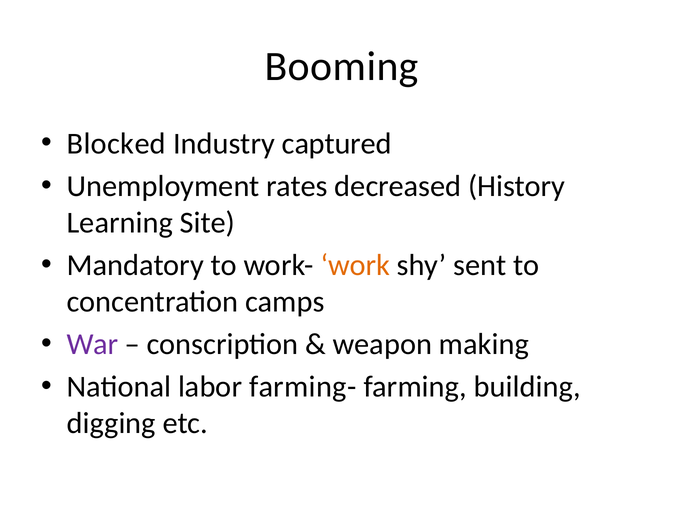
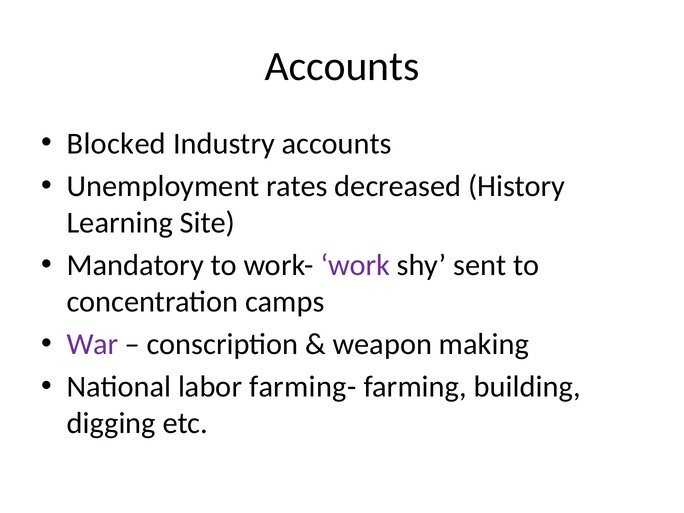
Booming at (342, 66): Booming -> Accounts
Industry captured: captured -> accounts
work colour: orange -> purple
